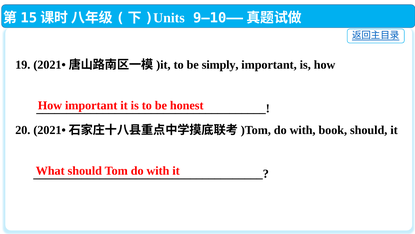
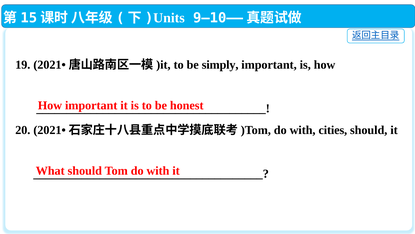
book: book -> cities
